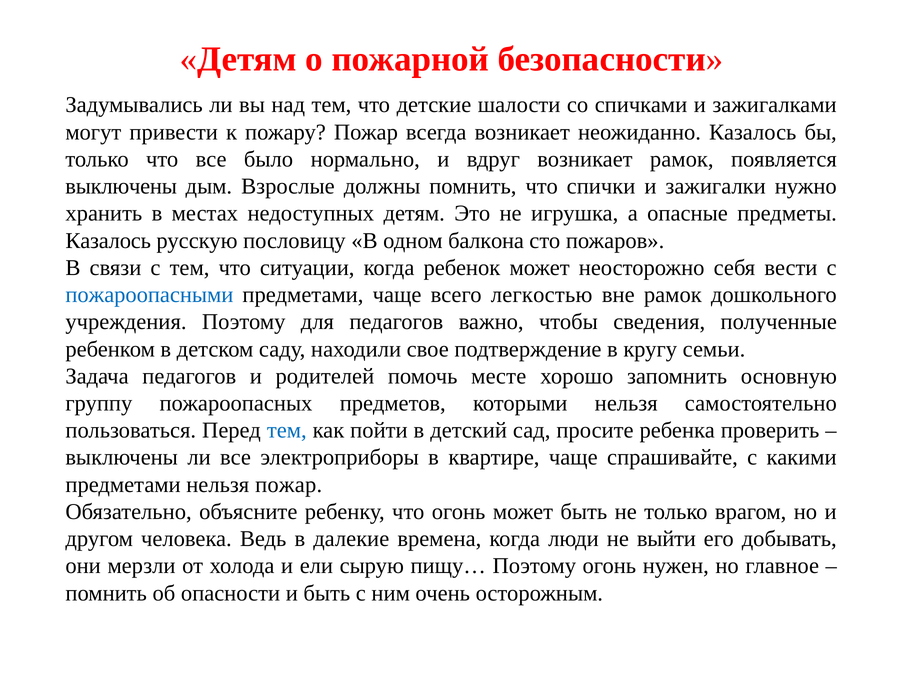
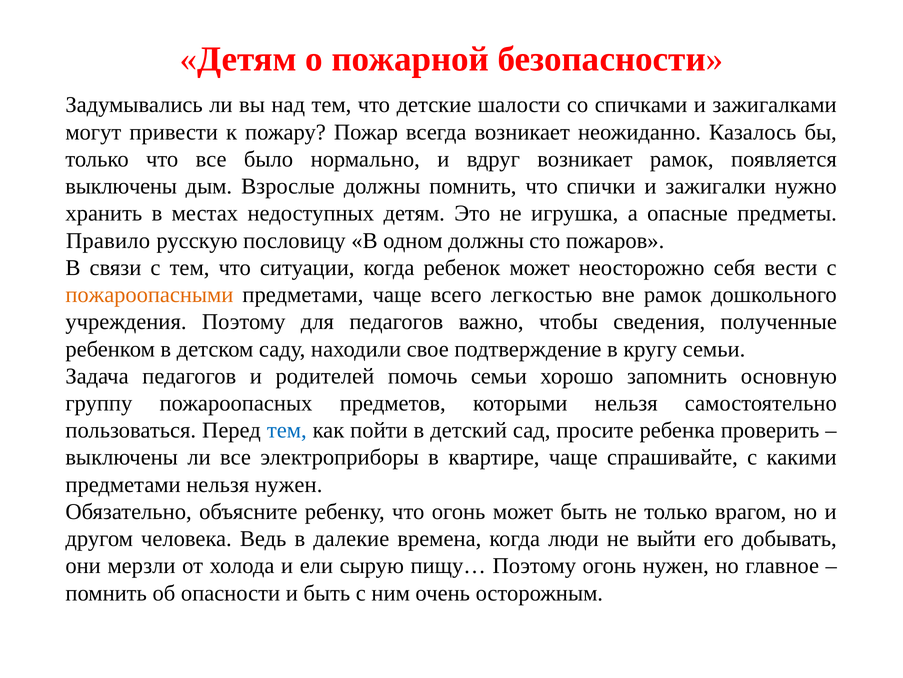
Казалось at (108, 240): Казалось -> Правило
одном балкона: балкона -> должны
пожароопасными colour: blue -> orange
помочь месте: месте -> семьи
нельзя пожар: пожар -> нужен
